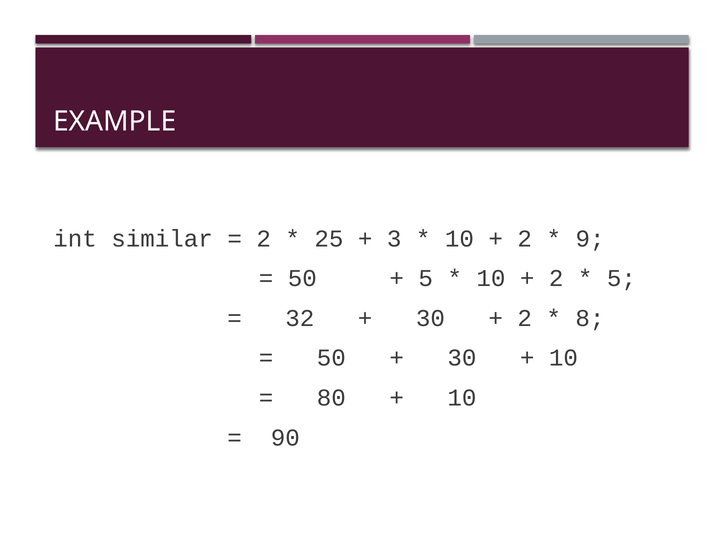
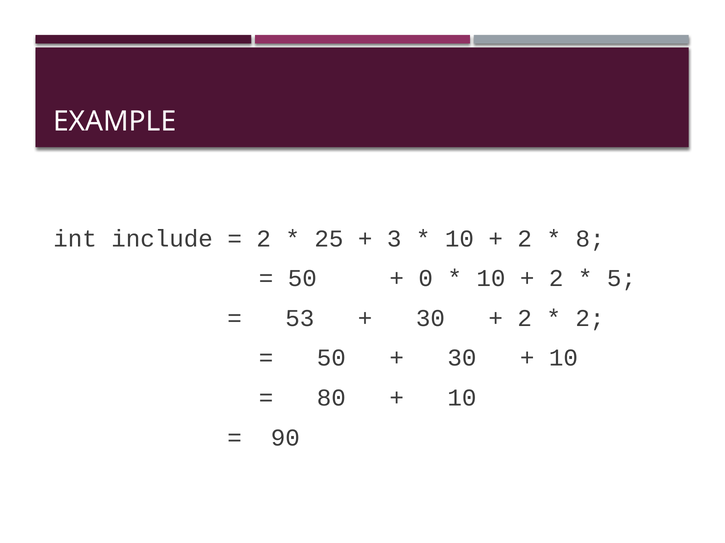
similar: similar -> include
9: 9 -> 8
5 at (426, 279): 5 -> 0
32: 32 -> 53
8 at (590, 319): 8 -> 2
